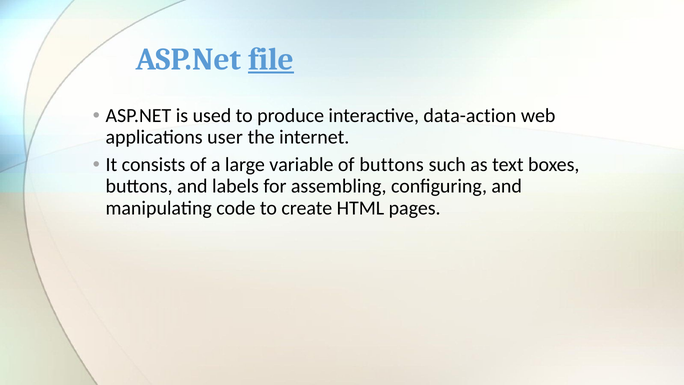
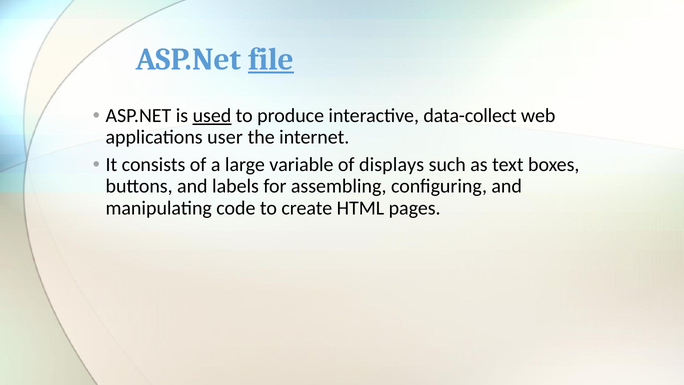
used underline: none -> present
data-action: data-action -> data-collect
of buttons: buttons -> displays
